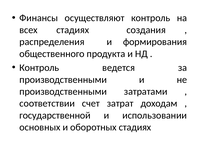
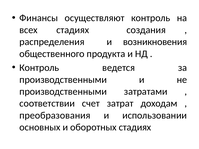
формирования: формирования -> возникновения
государственной: государственной -> преобразования
